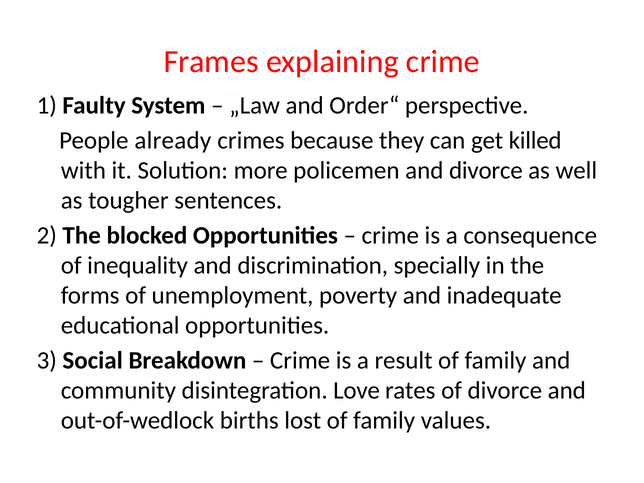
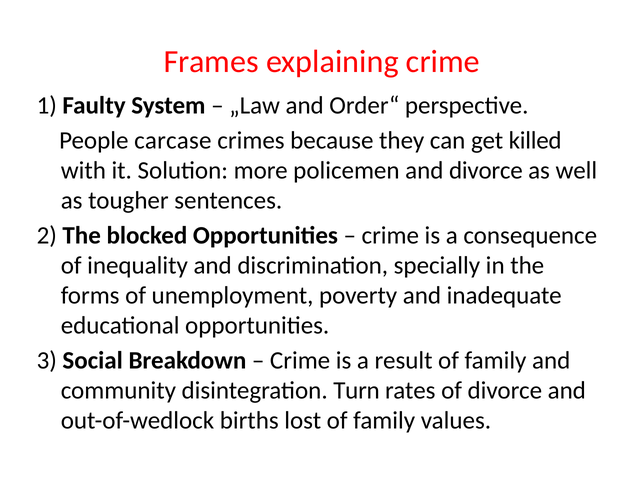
already: already -> carcase
Love: Love -> Turn
